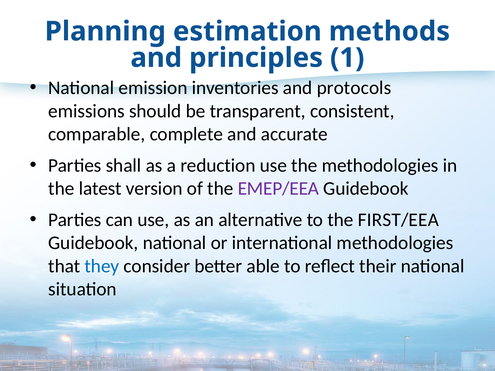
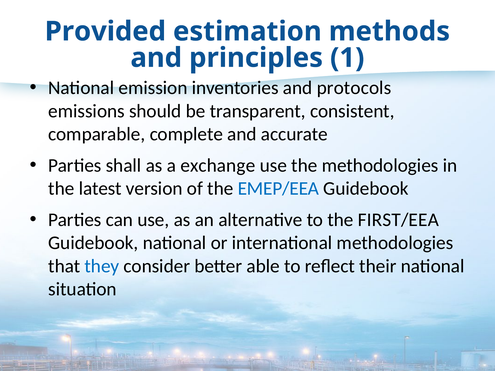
Planning: Planning -> Provided
reduction: reduction -> exchange
EMEP/EEA colour: purple -> blue
